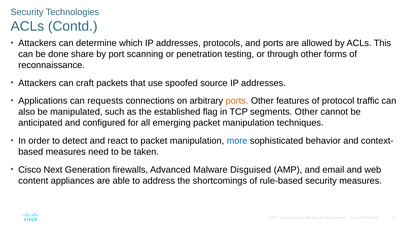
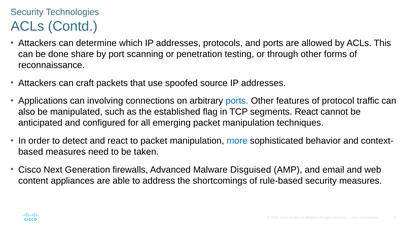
requests: requests -> involving
ports at (237, 101) colour: orange -> blue
segments Other: Other -> React
